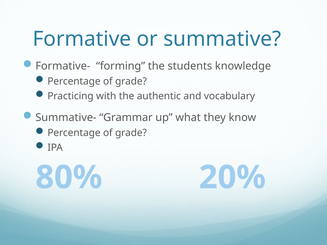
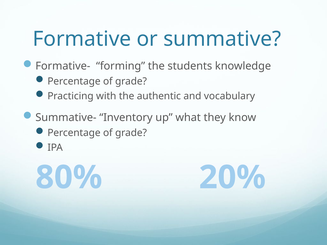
Grammar: Grammar -> Inventory
